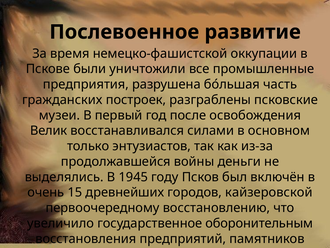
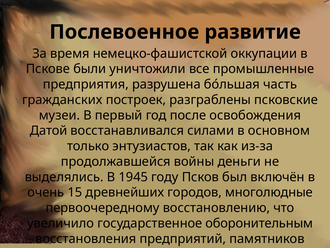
Велик: Велик -> Датой
кайзеровской: кайзеровской -> многолюдные
